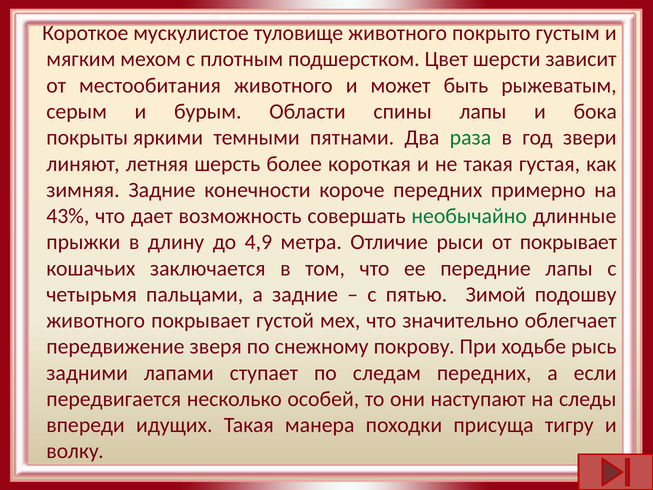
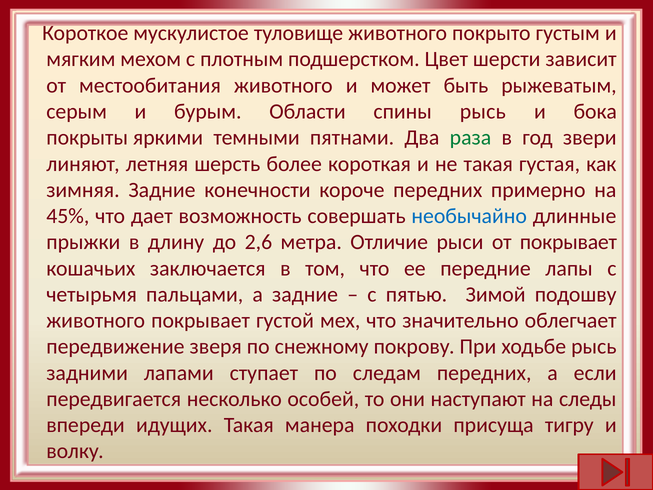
спины лапы: лапы -> рысь
43%: 43% -> 45%
необычайно colour: green -> blue
4,9: 4,9 -> 2,6
